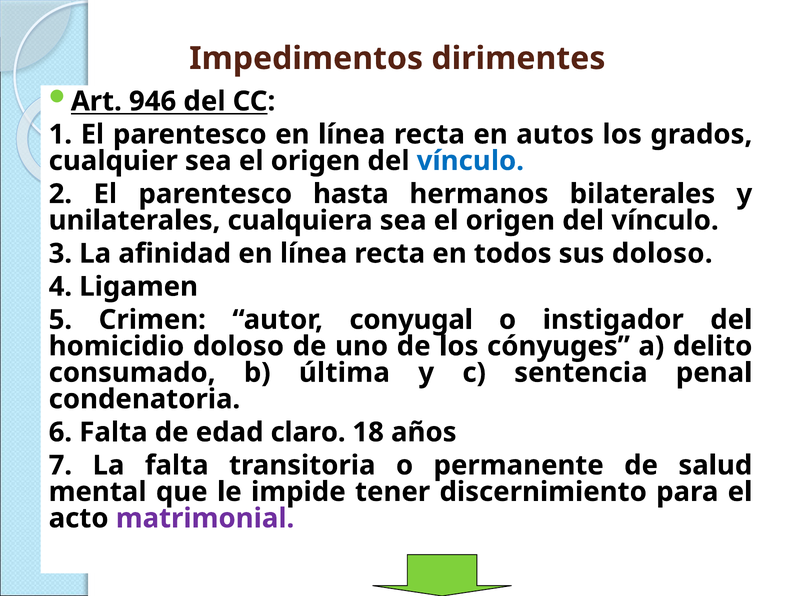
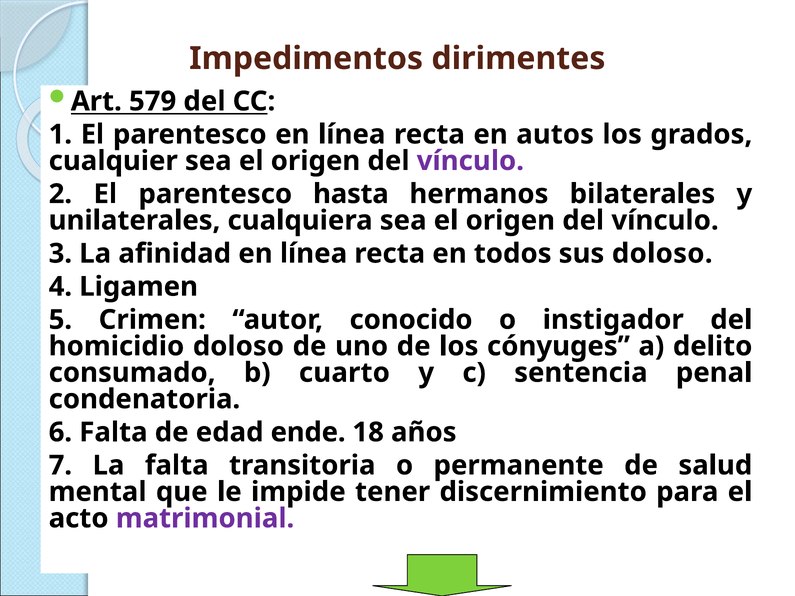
946: 946 -> 579
vínculo at (470, 161) colour: blue -> purple
conyugal: conyugal -> conocido
última: última -> cuarto
claro: claro -> ende
